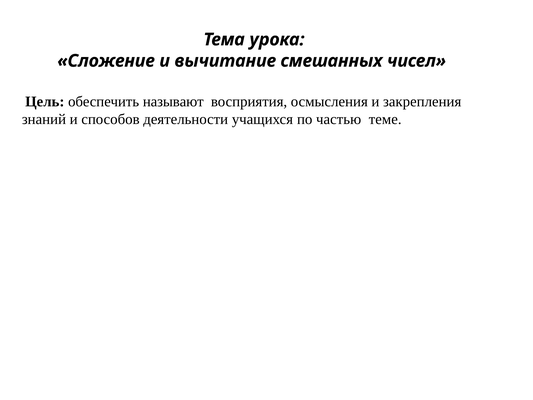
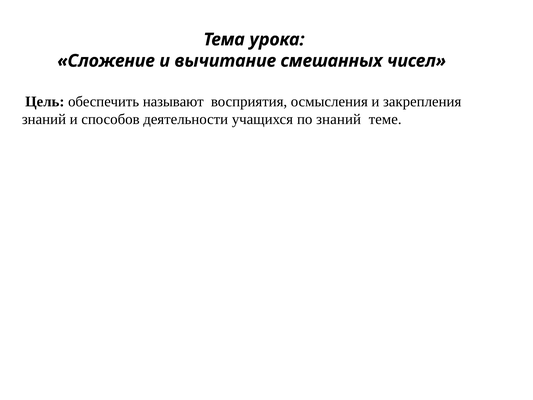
по частью: частью -> знаний
